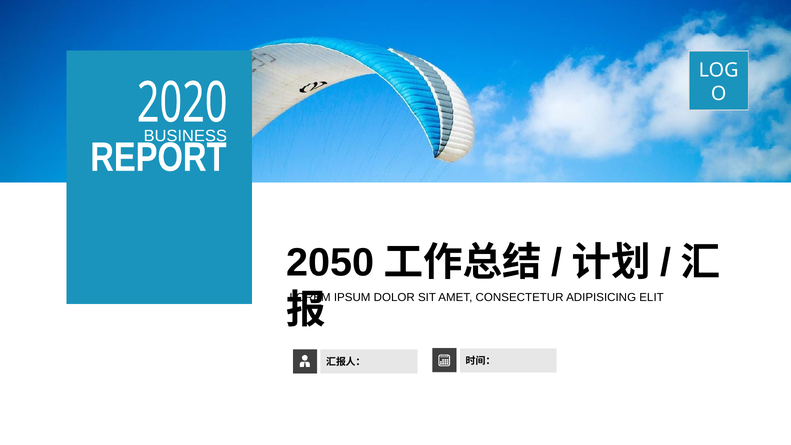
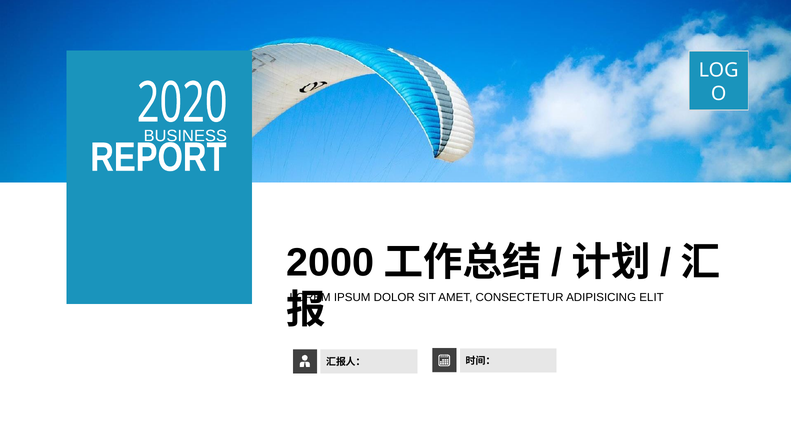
2050: 2050 -> 2000
